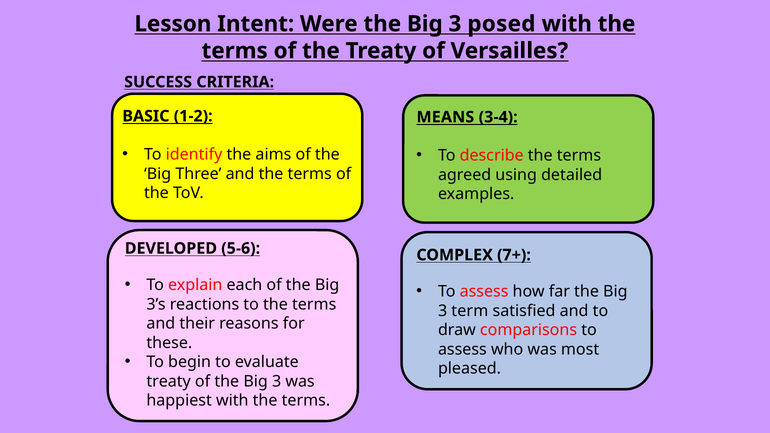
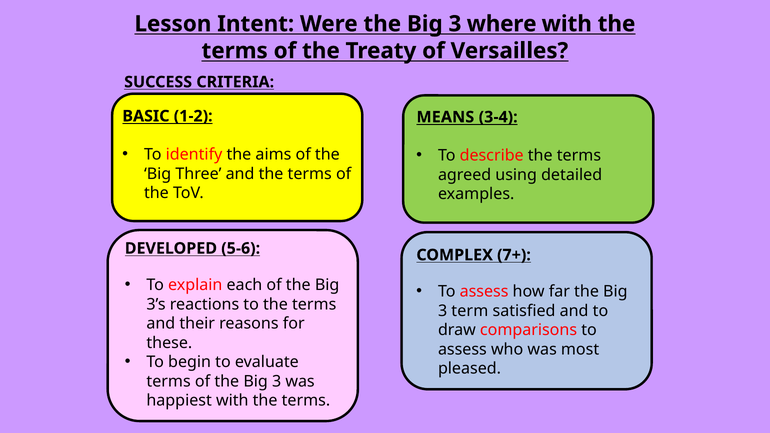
posed: posed -> where
treaty at (169, 381): treaty -> terms
